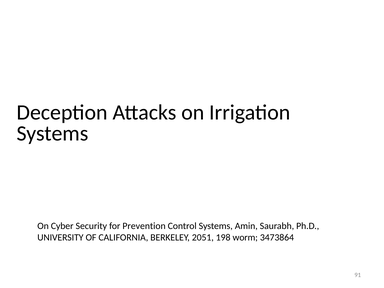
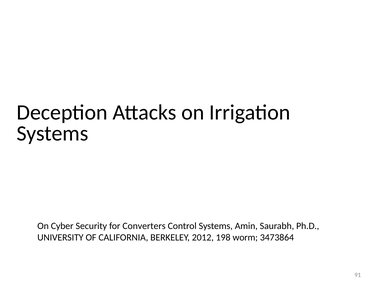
Prevention: Prevention -> Converters
2051: 2051 -> 2012
